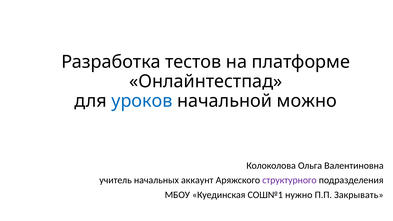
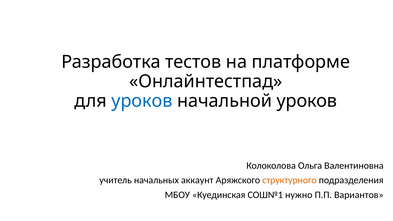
начальной можно: можно -> уроков
структурного colour: purple -> orange
Закрывать: Закрывать -> Вариантов
